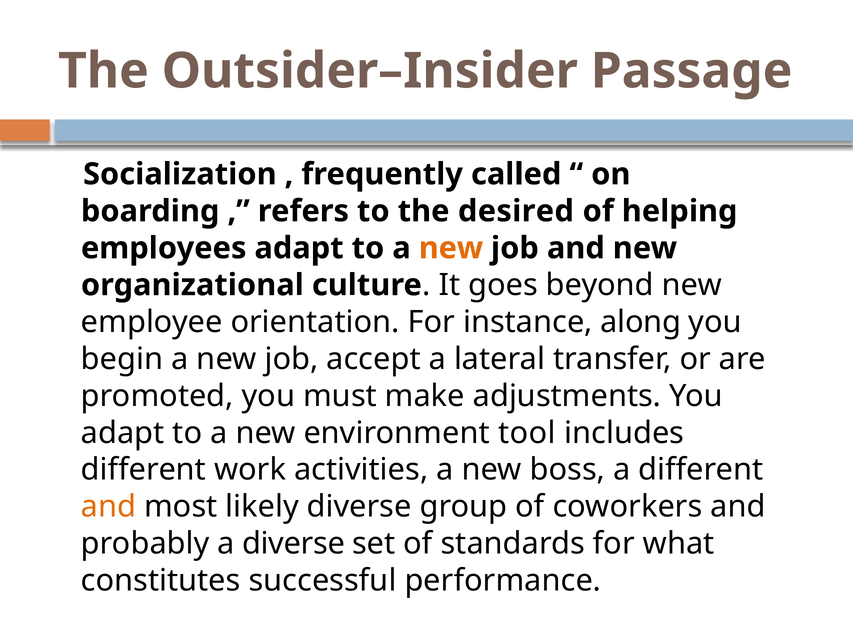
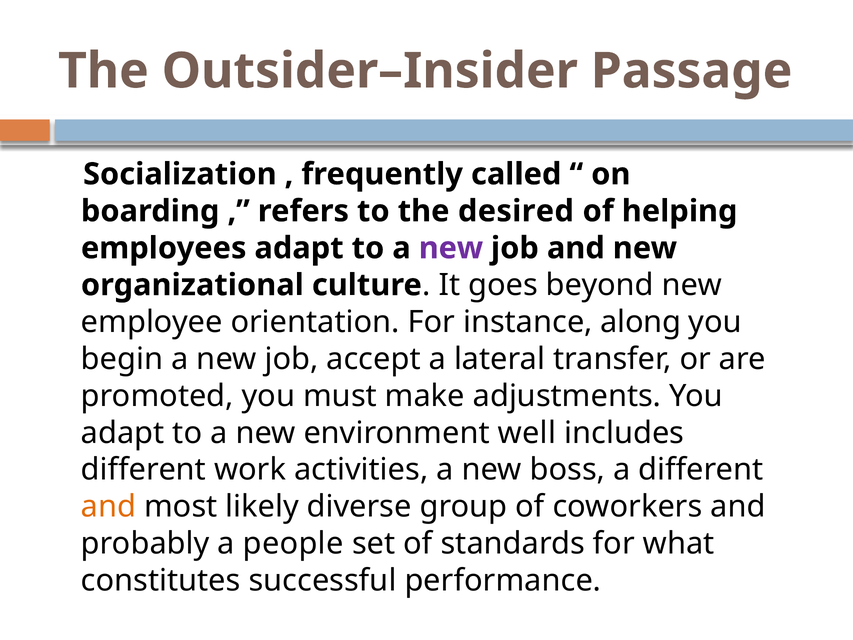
new at (451, 248) colour: orange -> purple
tool: tool -> well
a diverse: diverse -> people
